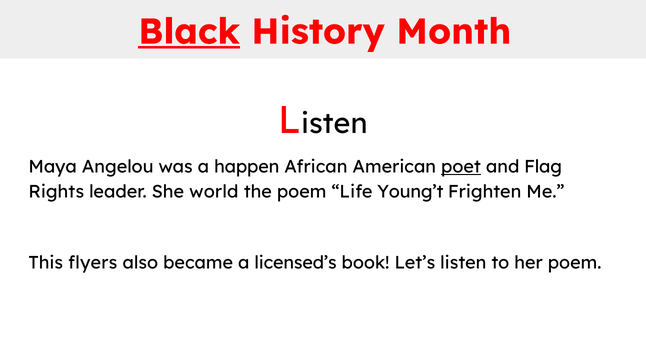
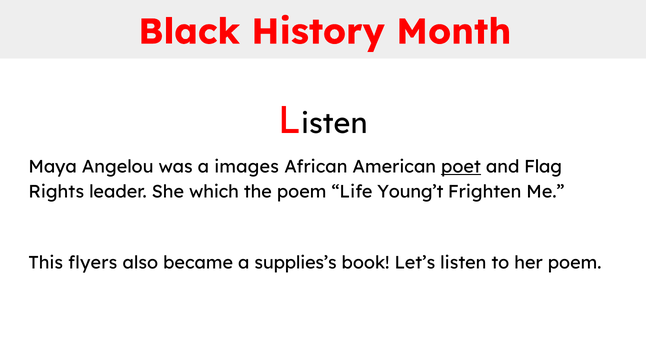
Black underline: present -> none
happen: happen -> images
world: world -> which
licensed’s: licensed’s -> supplies’s
